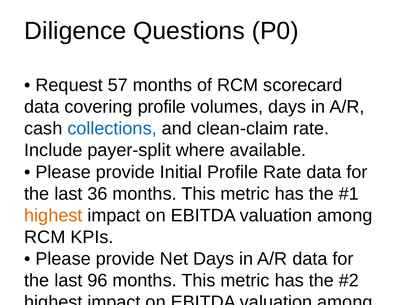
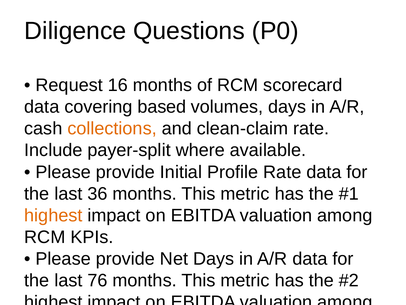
57: 57 -> 16
covering profile: profile -> based
collections colour: blue -> orange
96: 96 -> 76
